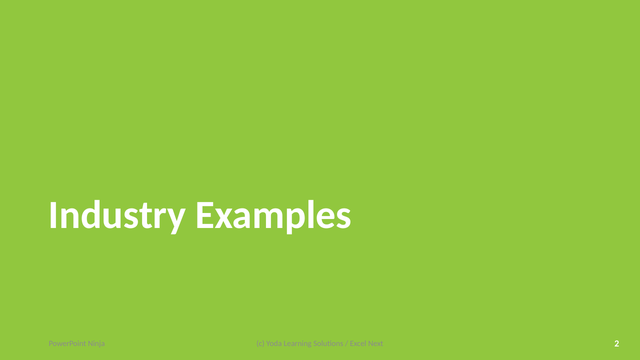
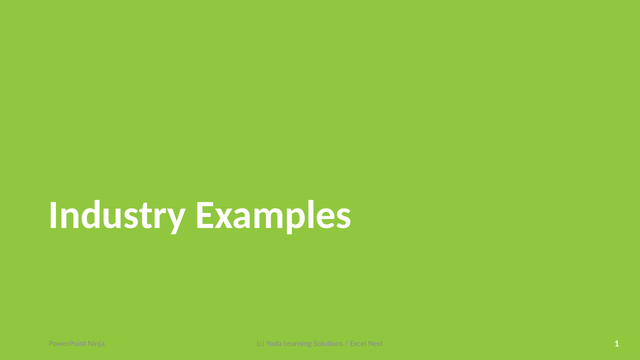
2: 2 -> 1
